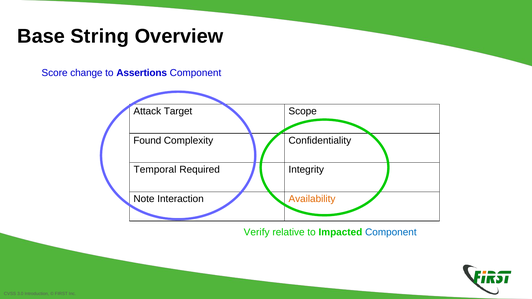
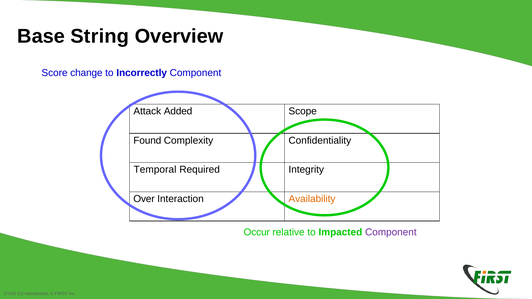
Assertions: Assertions -> Incorrectly
Target: Target -> Added
Note: Note -> Over
Verify: Verify -> Occur
Component at (391, 233) colour: blue -> purple
